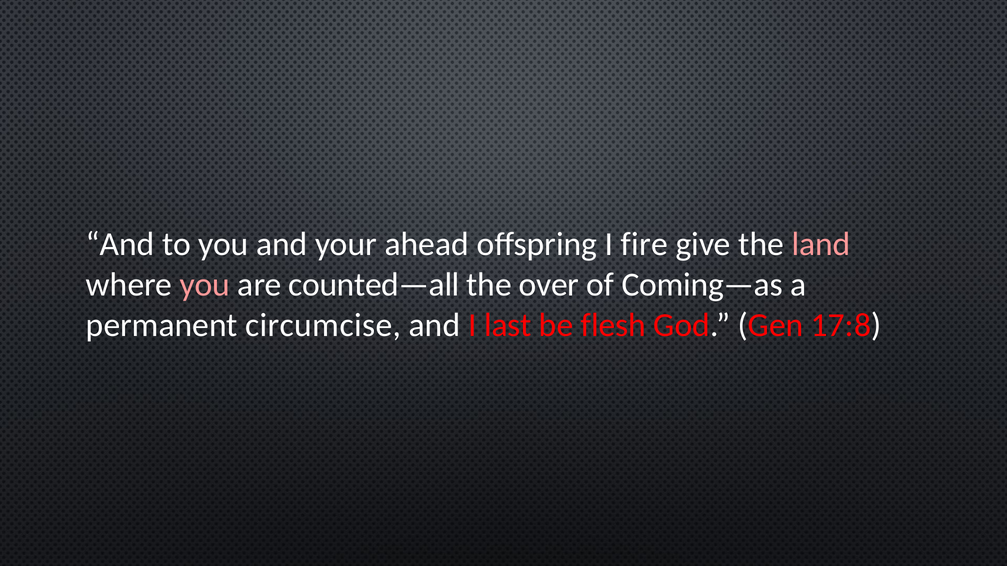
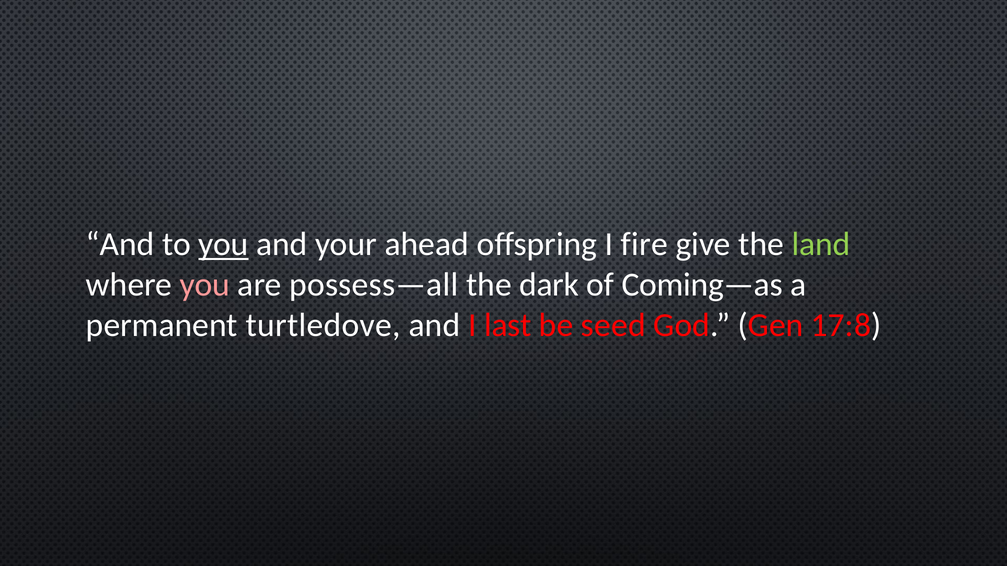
you at (224, 245) underline: none -> present
land colour: pink -> light green
counted—all: counted—all -> possess—all
over: over -> dark
circumcise: circumcise -> turtledove
flesh: flesh -> seed
